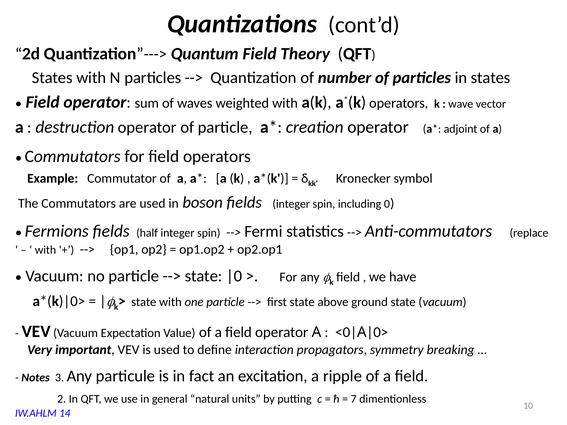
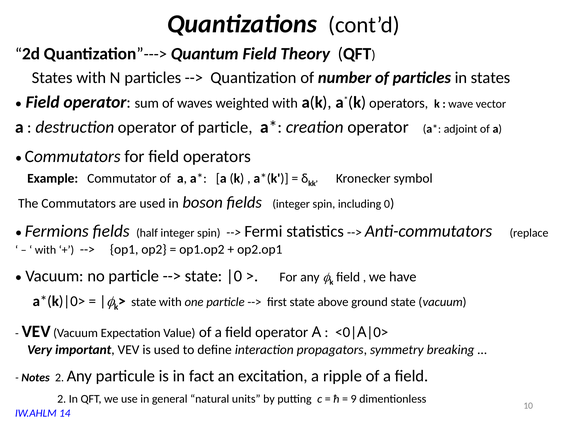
Notes 3: 3 -> 2
7: 7 -> 9
